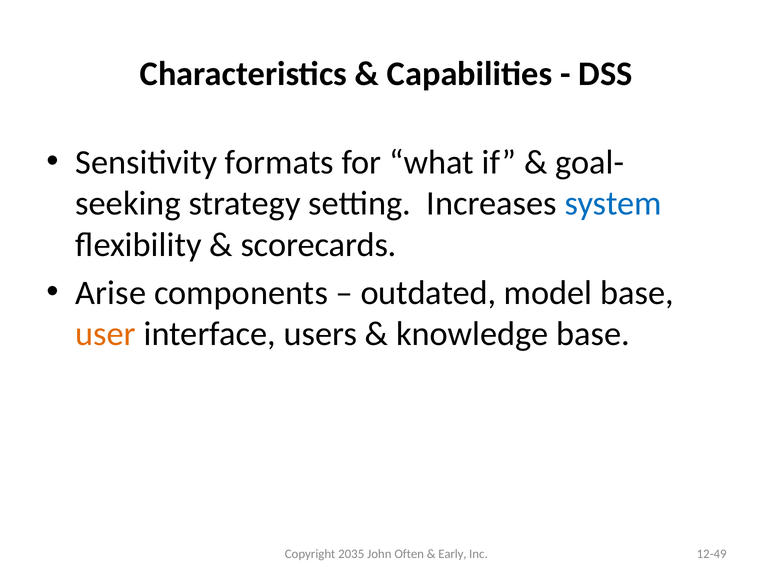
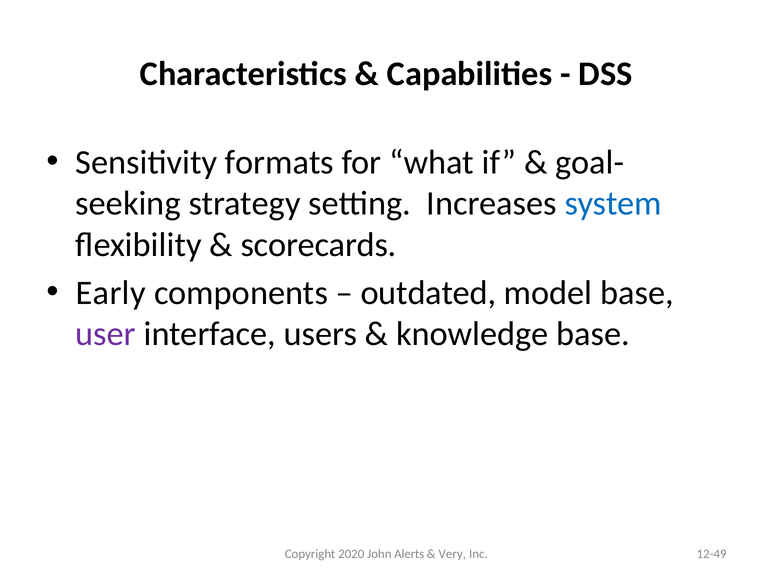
Arise: Arise -> Early
user colour: orange -> purple
2035: 2035 -> 2020
Often: Often -> Alerts
Early: Early -> Very
